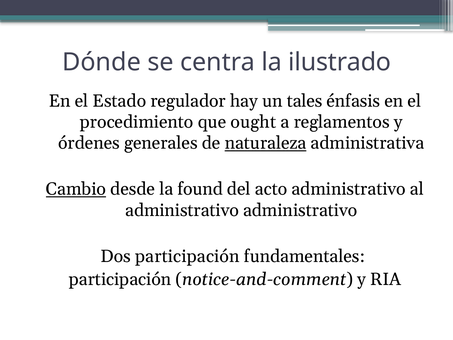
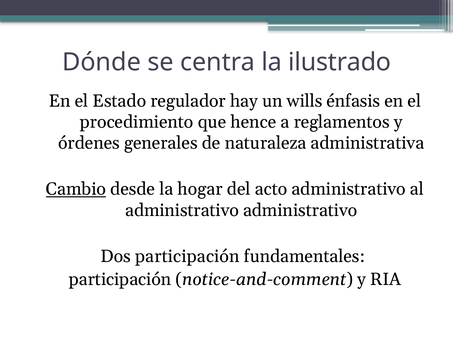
tales: tales -> wills
ought: ought -> hence
naturaleza underline: present -> none
found: found -> hogar
